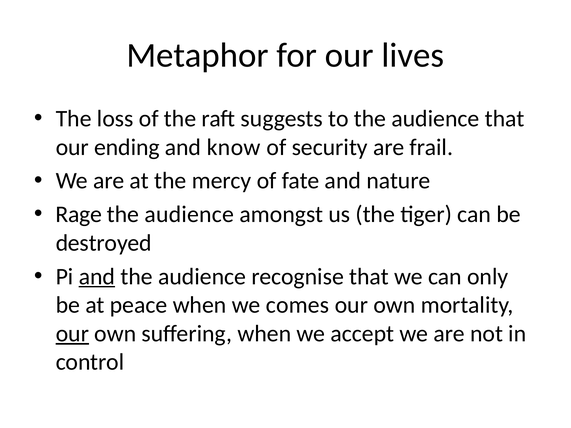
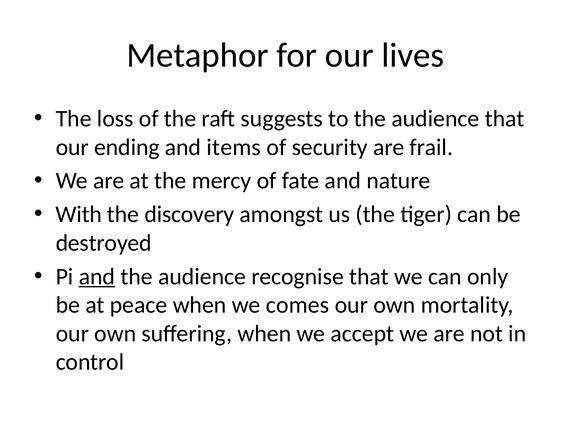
know: know -> items
Rage: Rage -> With
audience at (189, 215): audience -> discovery
our at (72, 334) underline: present -> none
